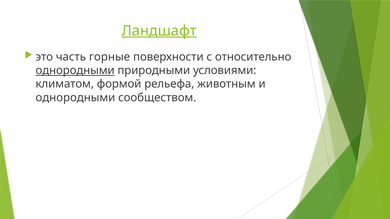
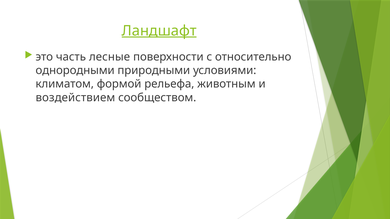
горные: горные -> лесные
однородными at (75, 71) underline: present -> none
однородными at (75, 98): однородными -> воздействием
